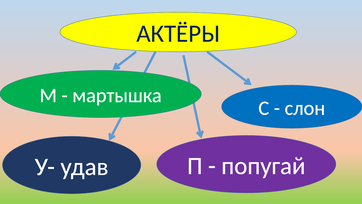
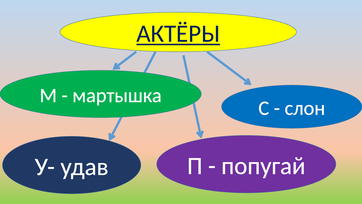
АКТЁРЫ underline: none -> present
